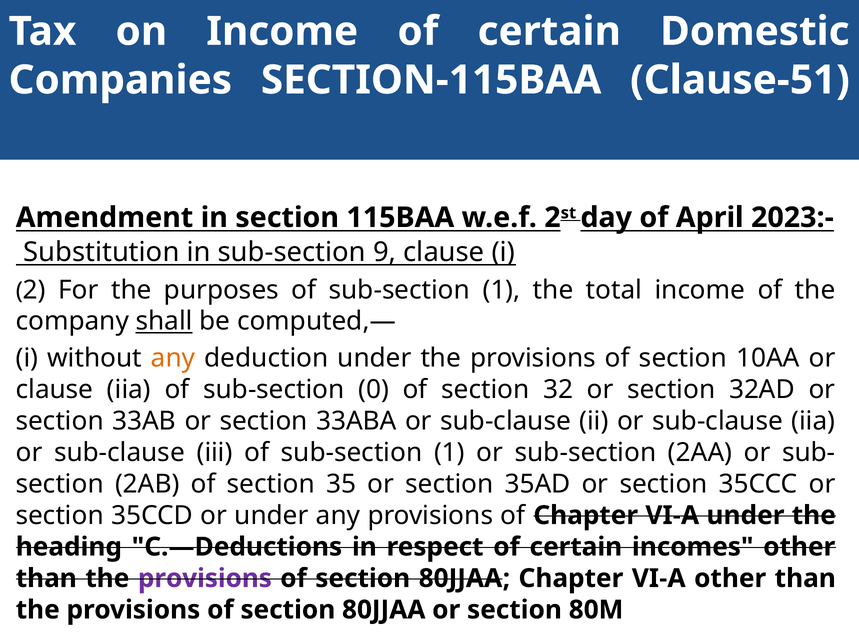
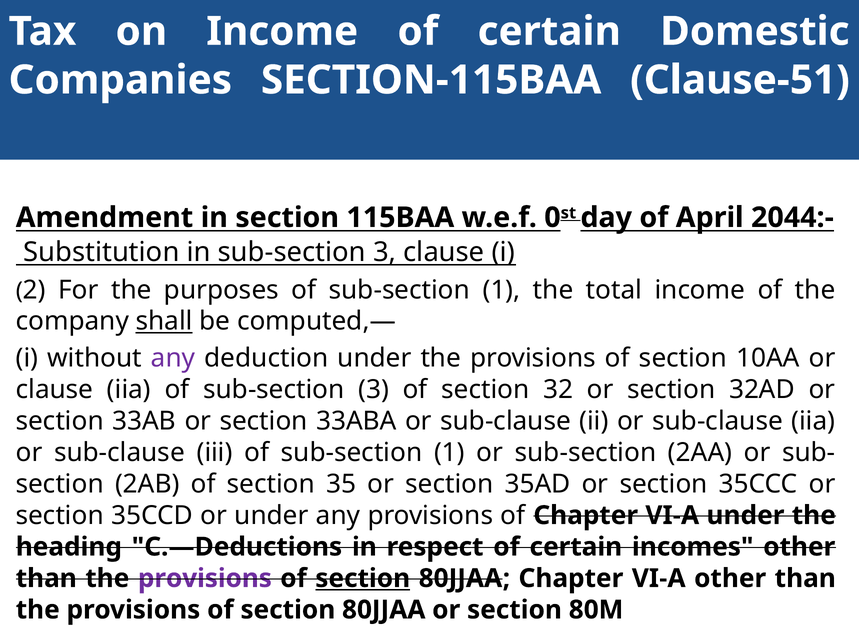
w.e.f 2: 2 -> 0
2023:-: 2023:- -> 2044:-
in sub-section 9: 9 -> 3
any at (173, 358) colour: orange -> purple
of sub-section 0: 0 -> 3
section at (363, 579) underline: none -> present
